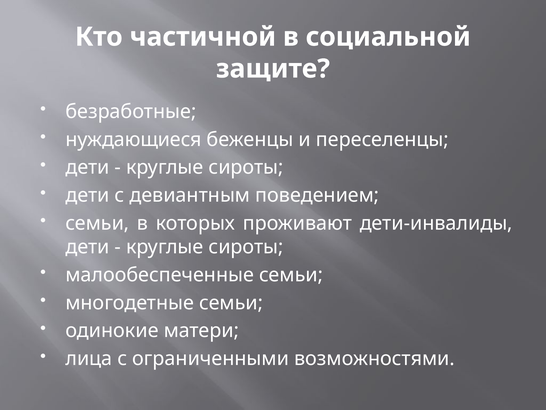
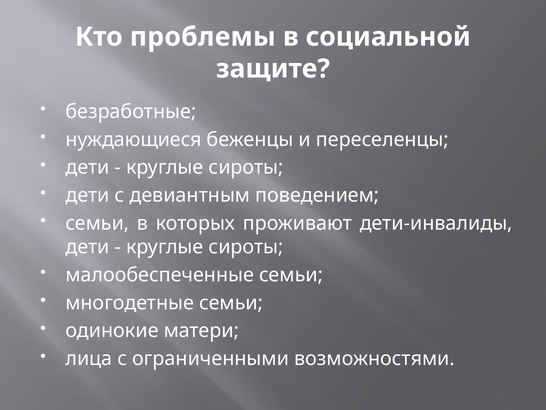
частичной: частичной -> проблемы
